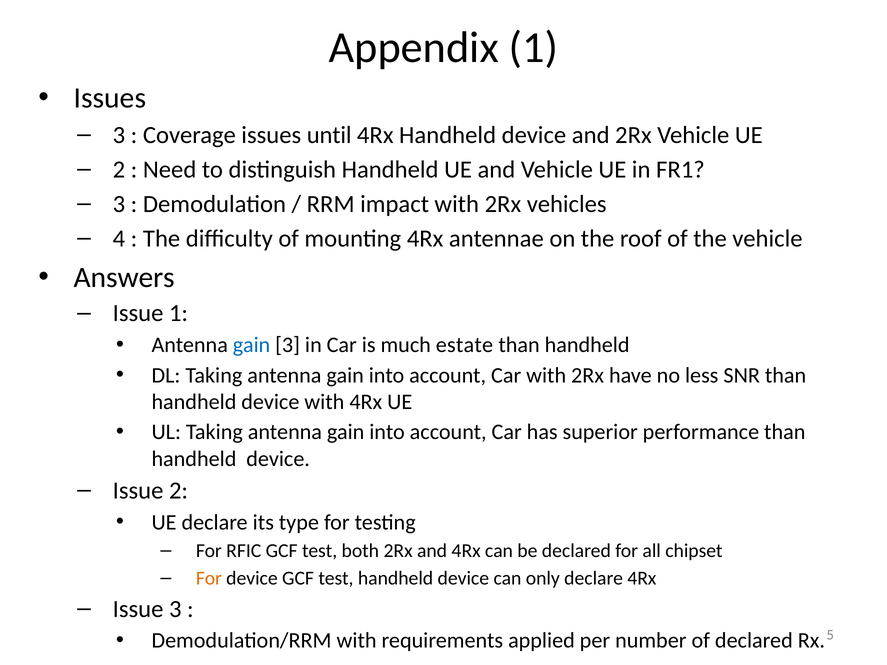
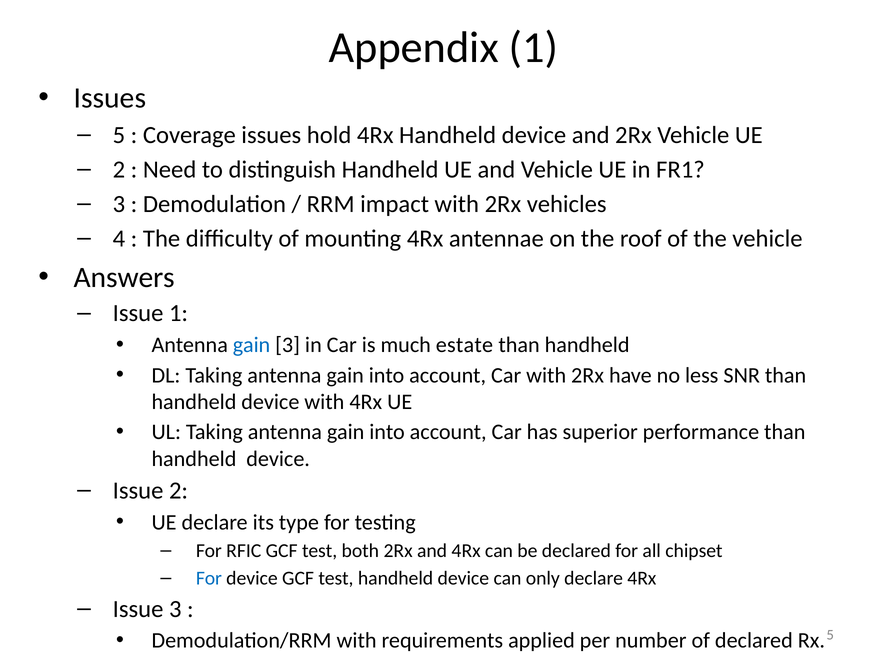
3 at (119, 135): 3 -> 5
until: until -> hold
For at (209, 579) colour: orange -> blue
